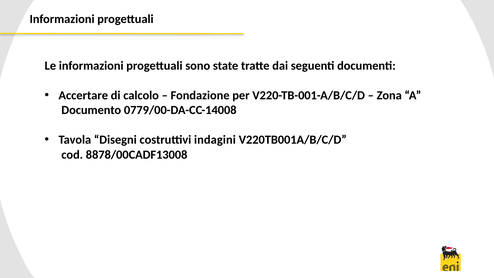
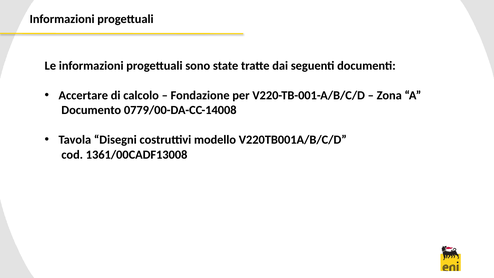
indagini: indagini -> modello
8878/00CADF13008: 8878/00CADF13008 -> 1361/00CADF13008
